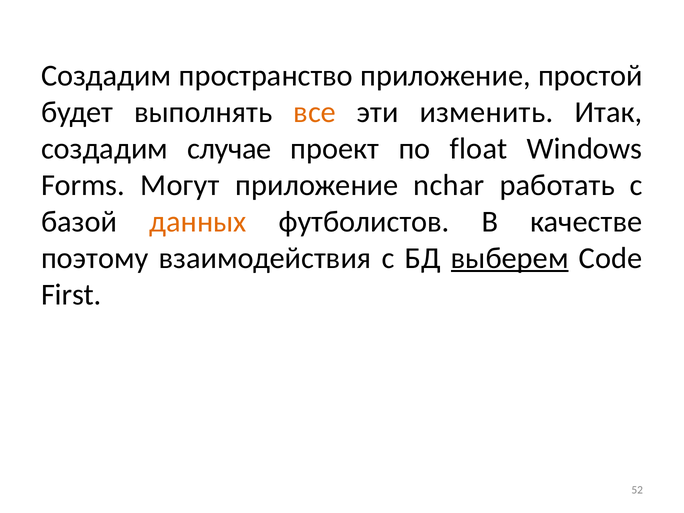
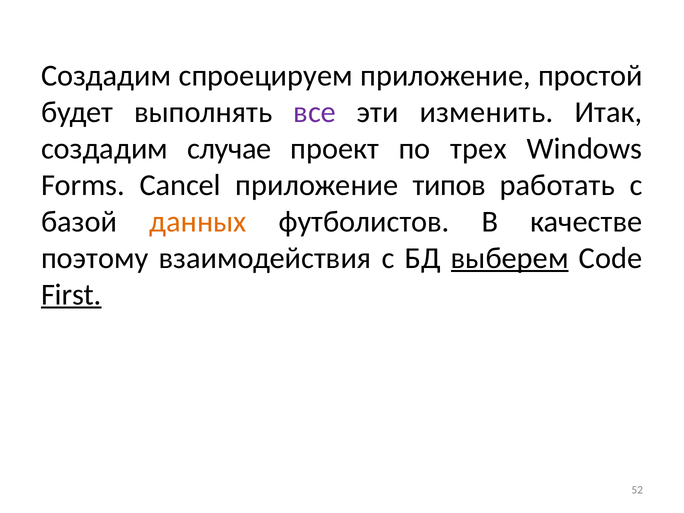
пространство: пространство -> спроецируем
все colour: orange -> purple
float: float -> трех
Могут: Могут -> Cancel
nchar: nchar -> типов
First underline: none -> present
